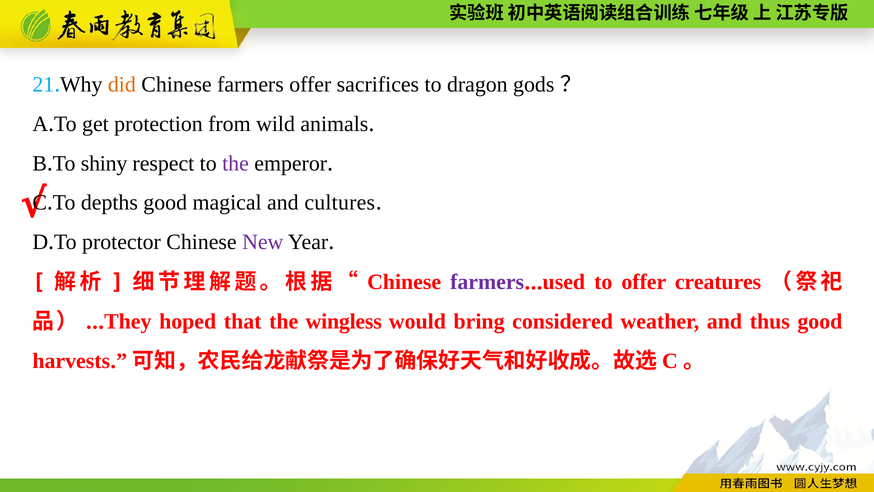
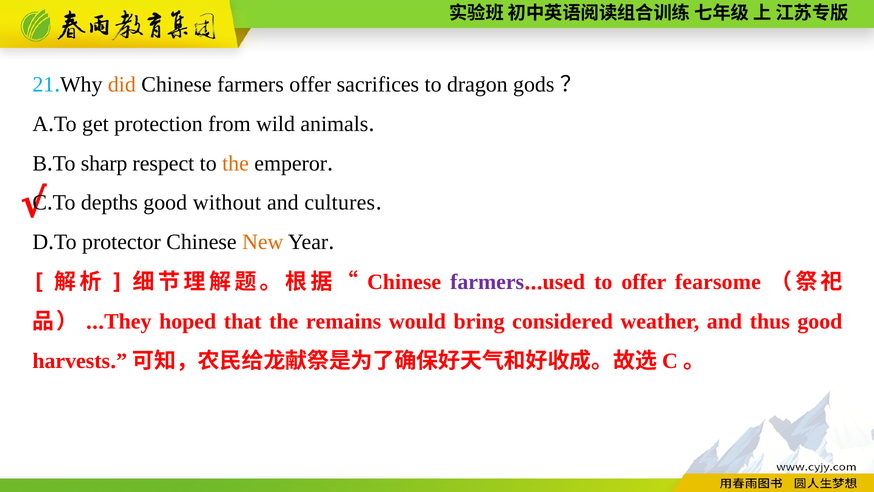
shiny: shiny -> sharp
the at (236, 163) colour: purple -> orange
magical: magical -> without
New colour: purple -> orange
creatures: creatures -> fearsome
wingless: wingless -> remains
